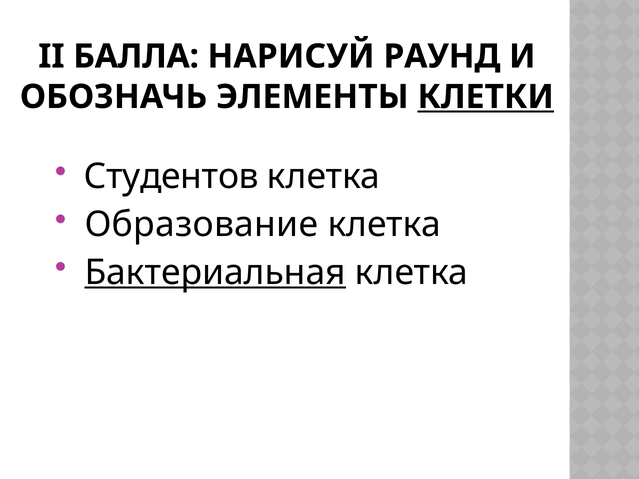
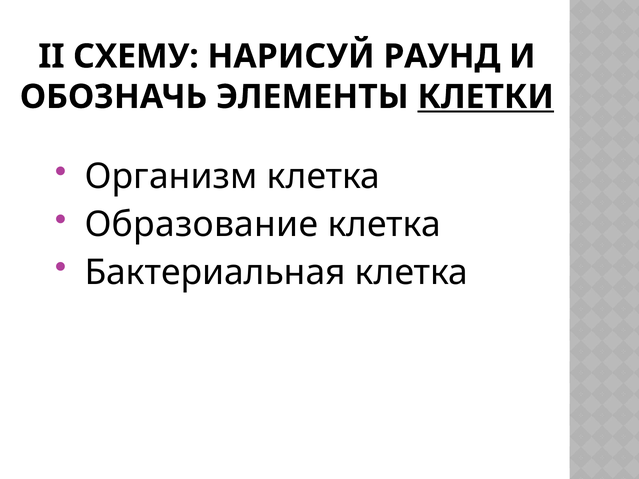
БАЛЛА: БАЛЛА -> СХЕМУ
Студентов: Студентов -> Организм
Бактериальная underline: present -> none
